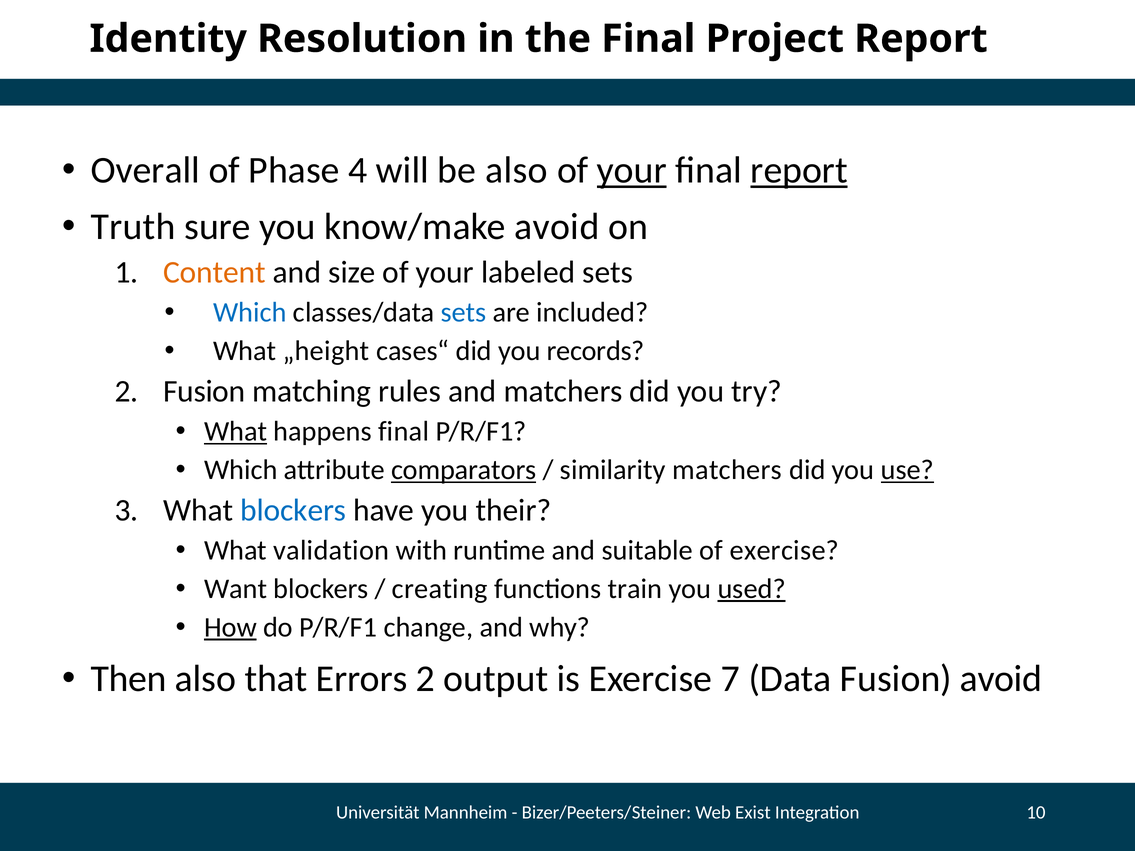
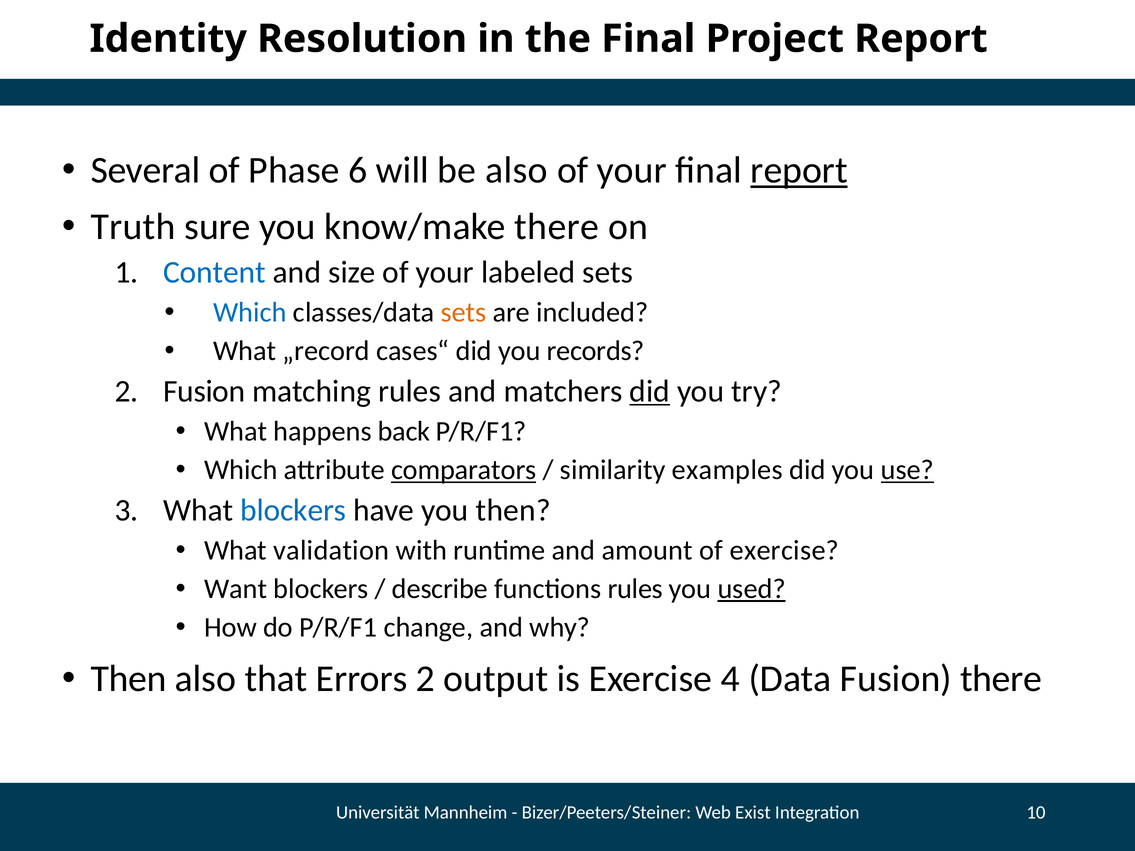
Overall: Overall -> Several
4: 4 -> 6
your at (632, 170) underline: present -> none
know/make avoid: avoid -> there
Content colour: orange -> blue
sets at (464, 313) colour: blue -> orange
„height: „height -> „record
did at (650, 391) underline: none -> present
What at (236, 432) underline: present -> none
happens final: final -> back
similarity matchers: matchers -> examples
you their: their -> then
suitable: suitable -> amount
creating: creating -> describe
functions train: train -> rules
How underline: present -> none
7: 7 -> 4
Fusion avoid: avoid -> there
